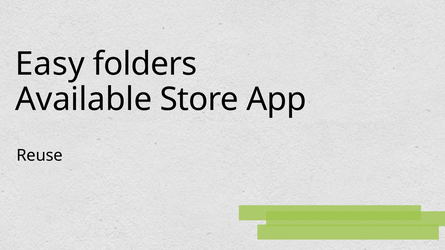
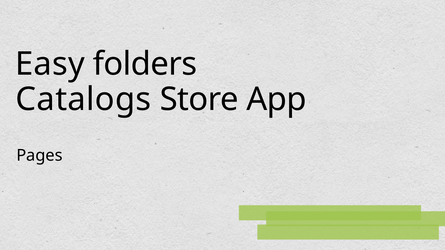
Available: Available -> Catalogs
Reuse: Reuse -> Pages
